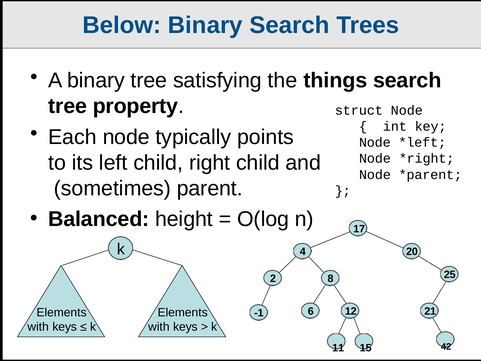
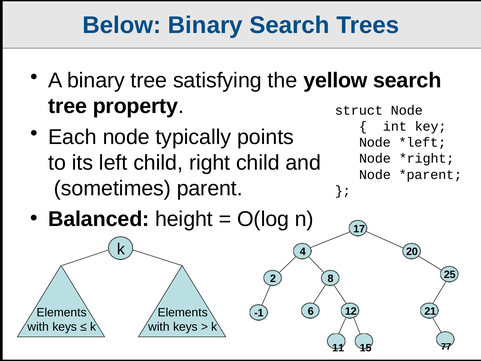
things: things -> yellow
42: 42 -> 77
